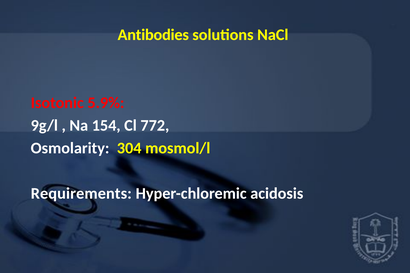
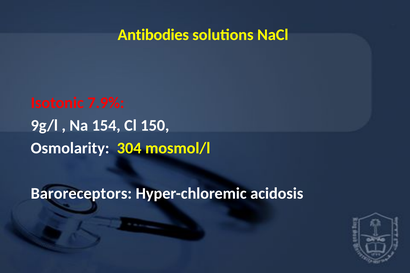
5.9%: 5.9% -> 7.9%
772: 772 -> 150
Requirements: Requirements -> Baroreceptors
